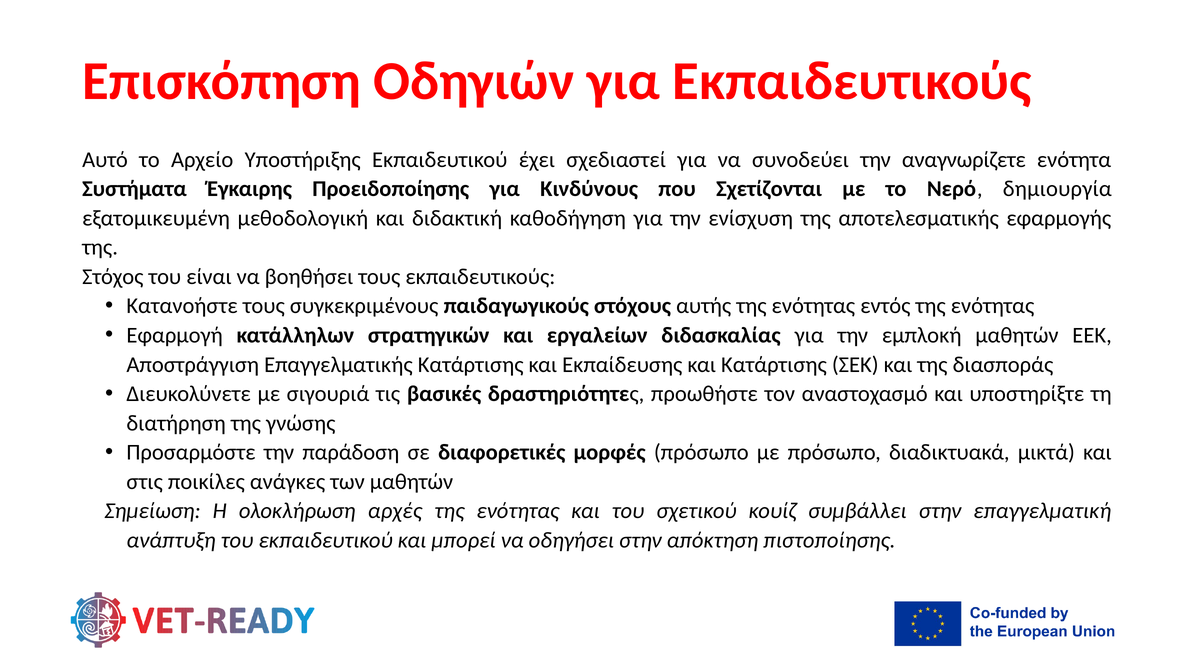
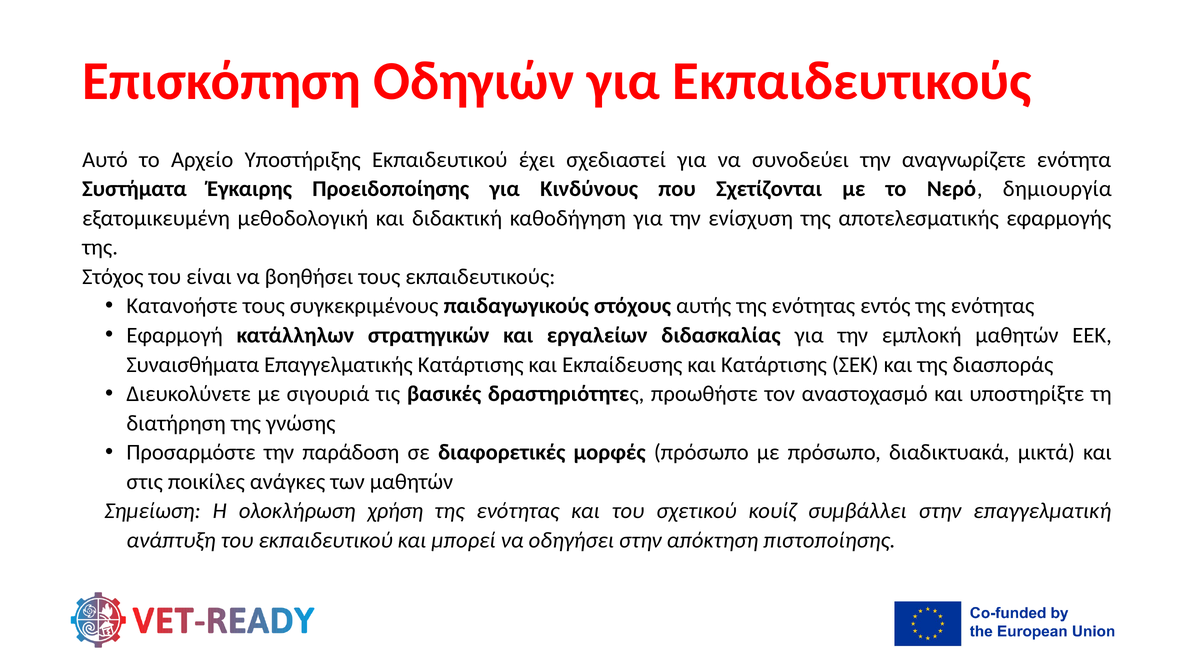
Αποστράγγιση: Αποστράγγιση -> Συναισθήματα
αρχές: αρχές -> χρήση
